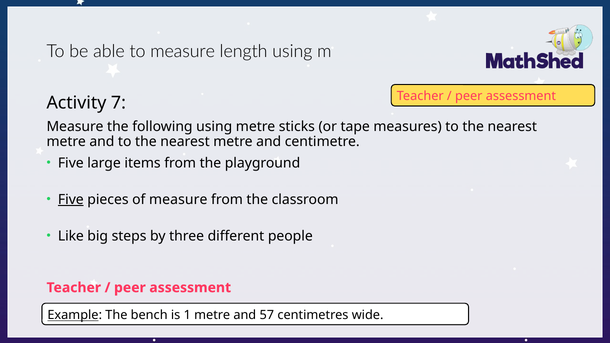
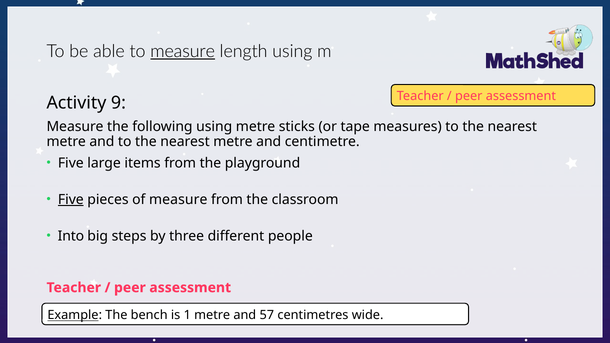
measure at (183, 51) underline: none -> present
7: 7 -> 9
Like: Like -> Into
